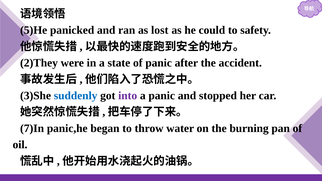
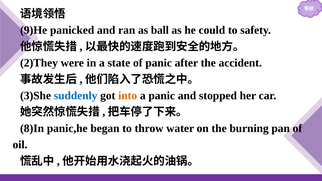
5)He: 5)He -> 9)He
lost: lost -> ball
into colour: purple -> orange
7)In: 7)In -> 8)In
